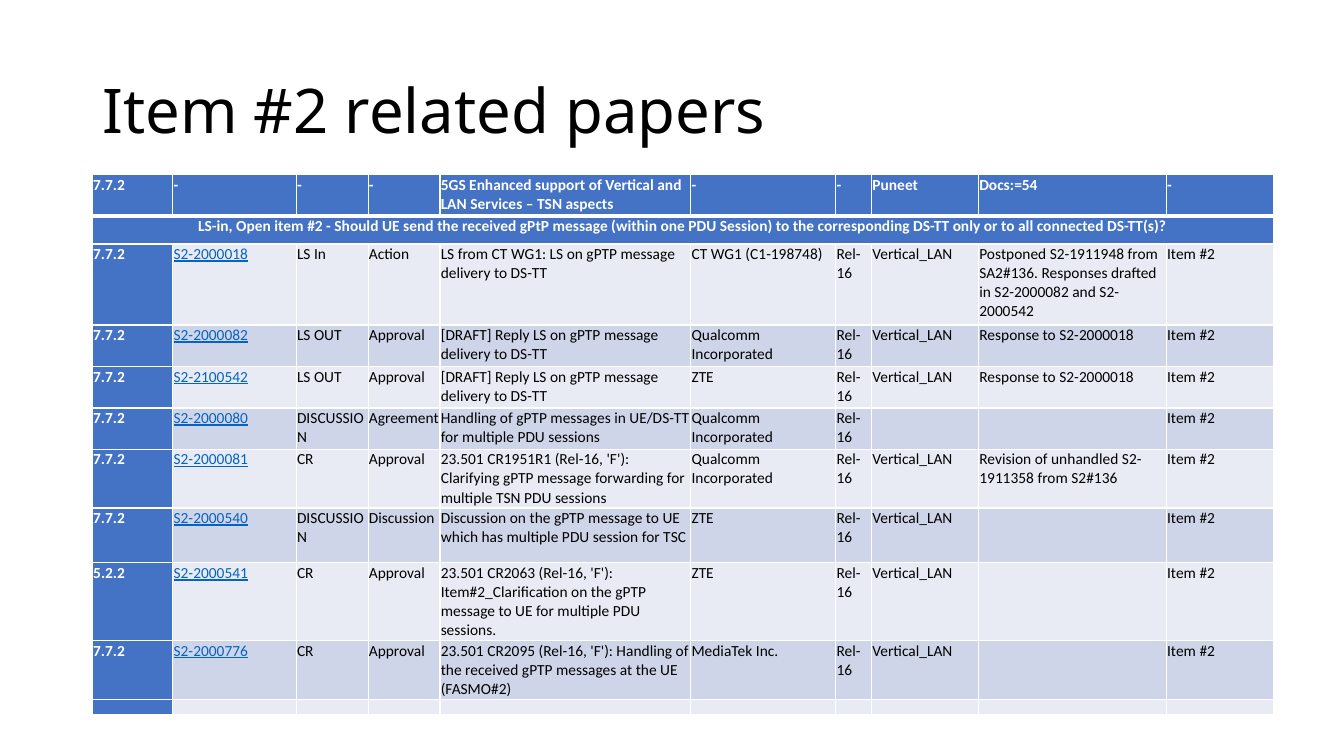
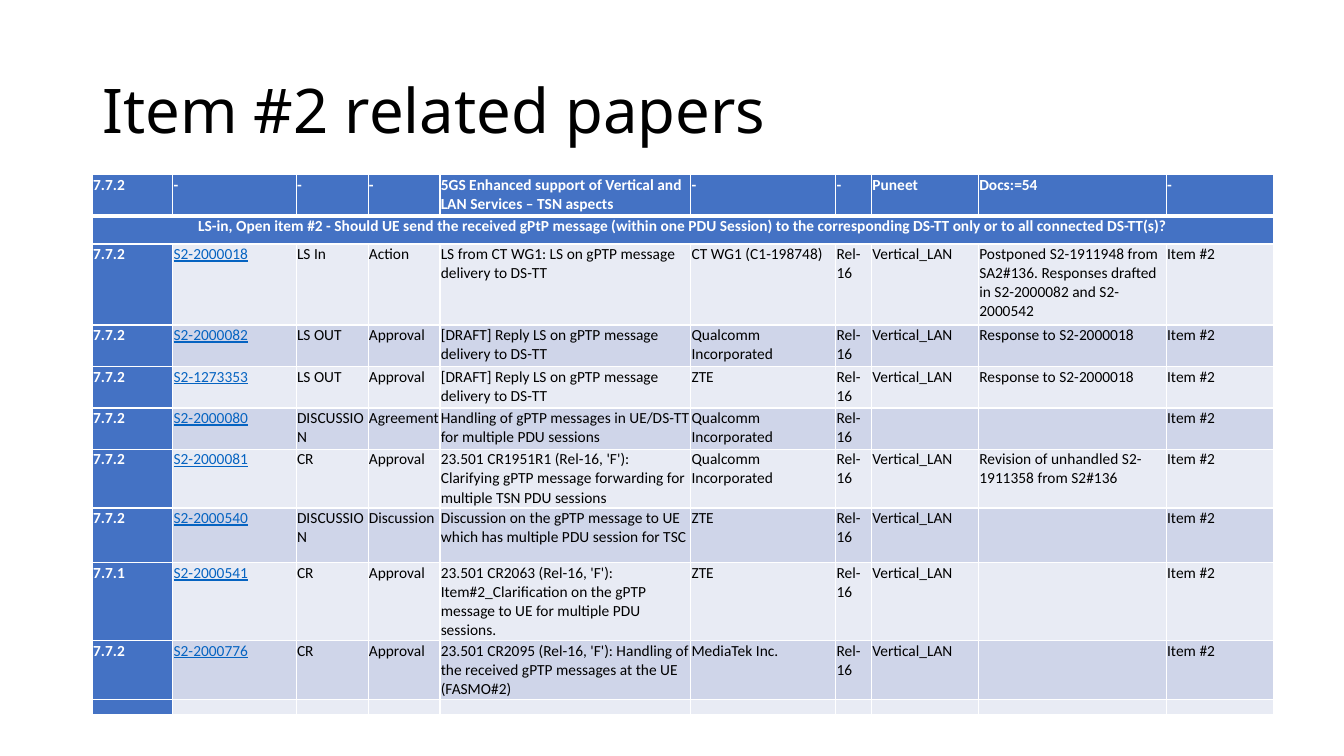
S2-2100542: S2-2100542 -> S2-1273353
5.2.2: 5.2.2 -> 7.7.1
